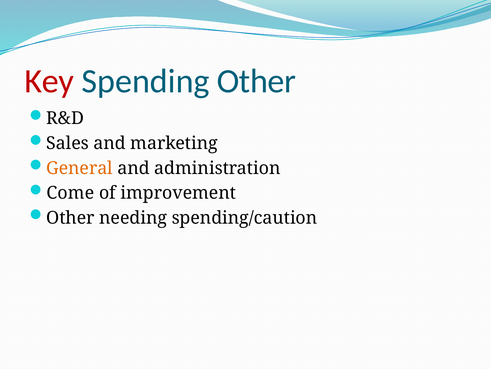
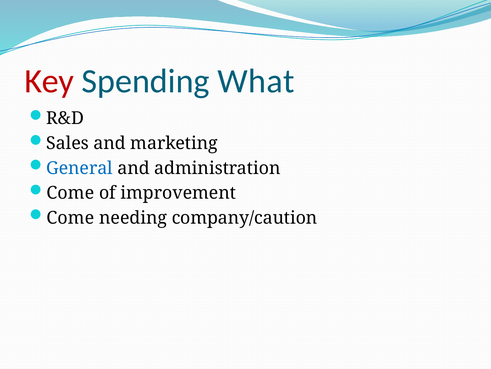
Spending Other: Other -> What
General colour: orange -> blue
Other at (70, 217): Other -> Come
spending/caution: spending/caution -> company/caution
